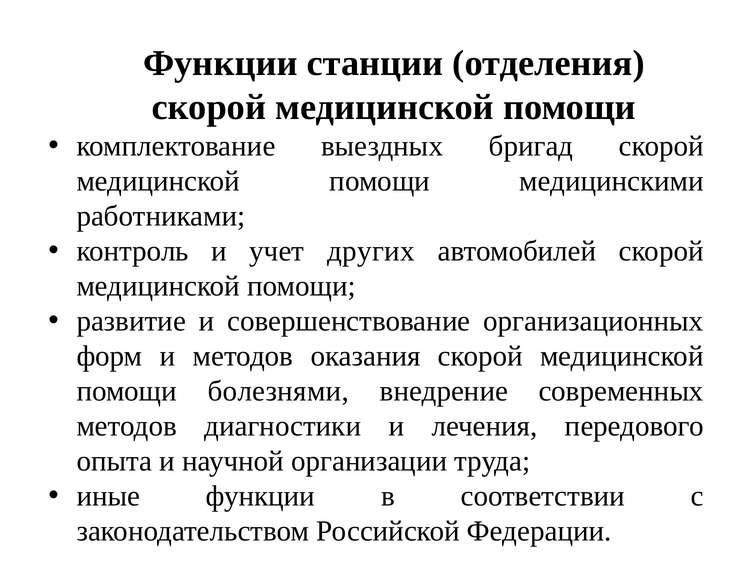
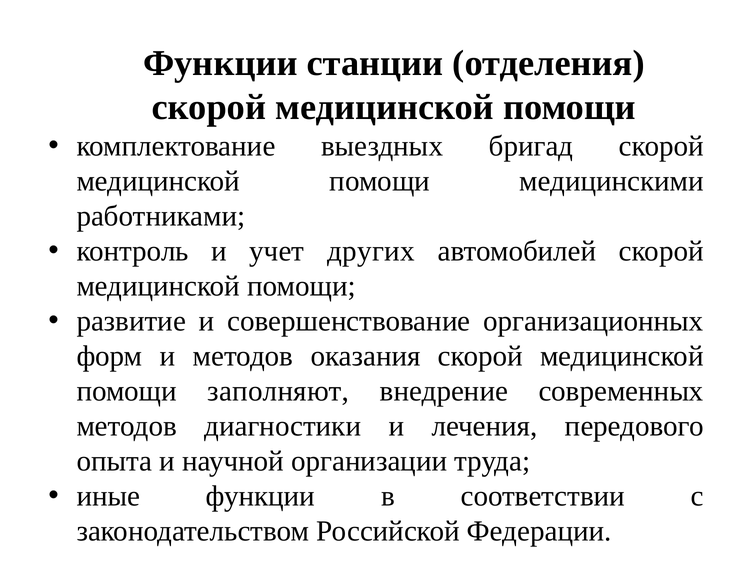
болезнями: болезнями -> заполняют
